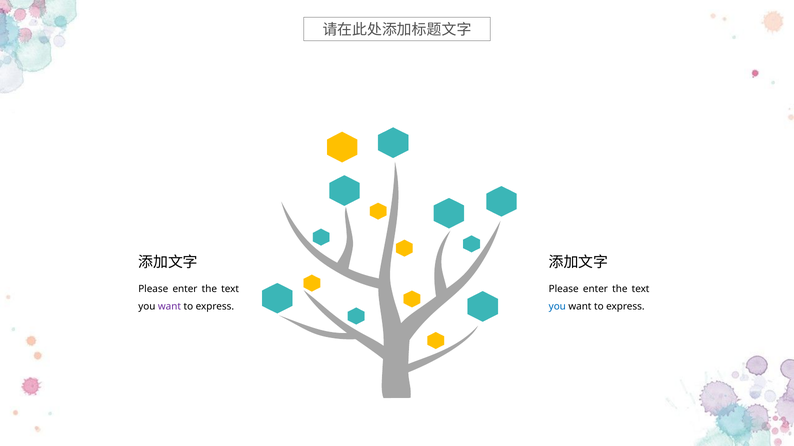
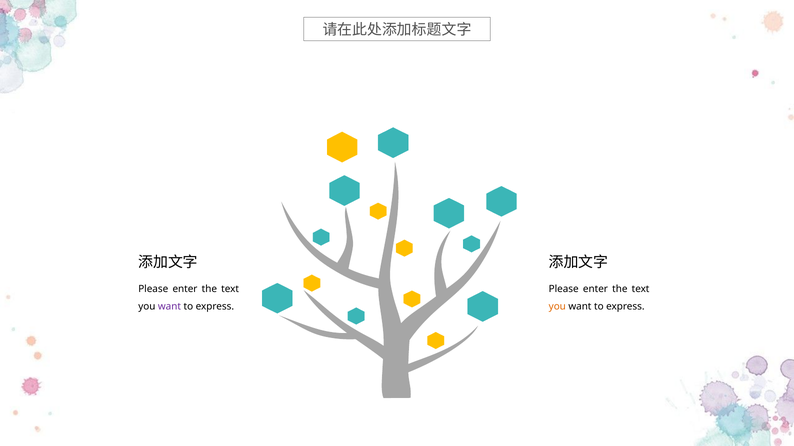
you at (557, 307) colour: blue -> orange
